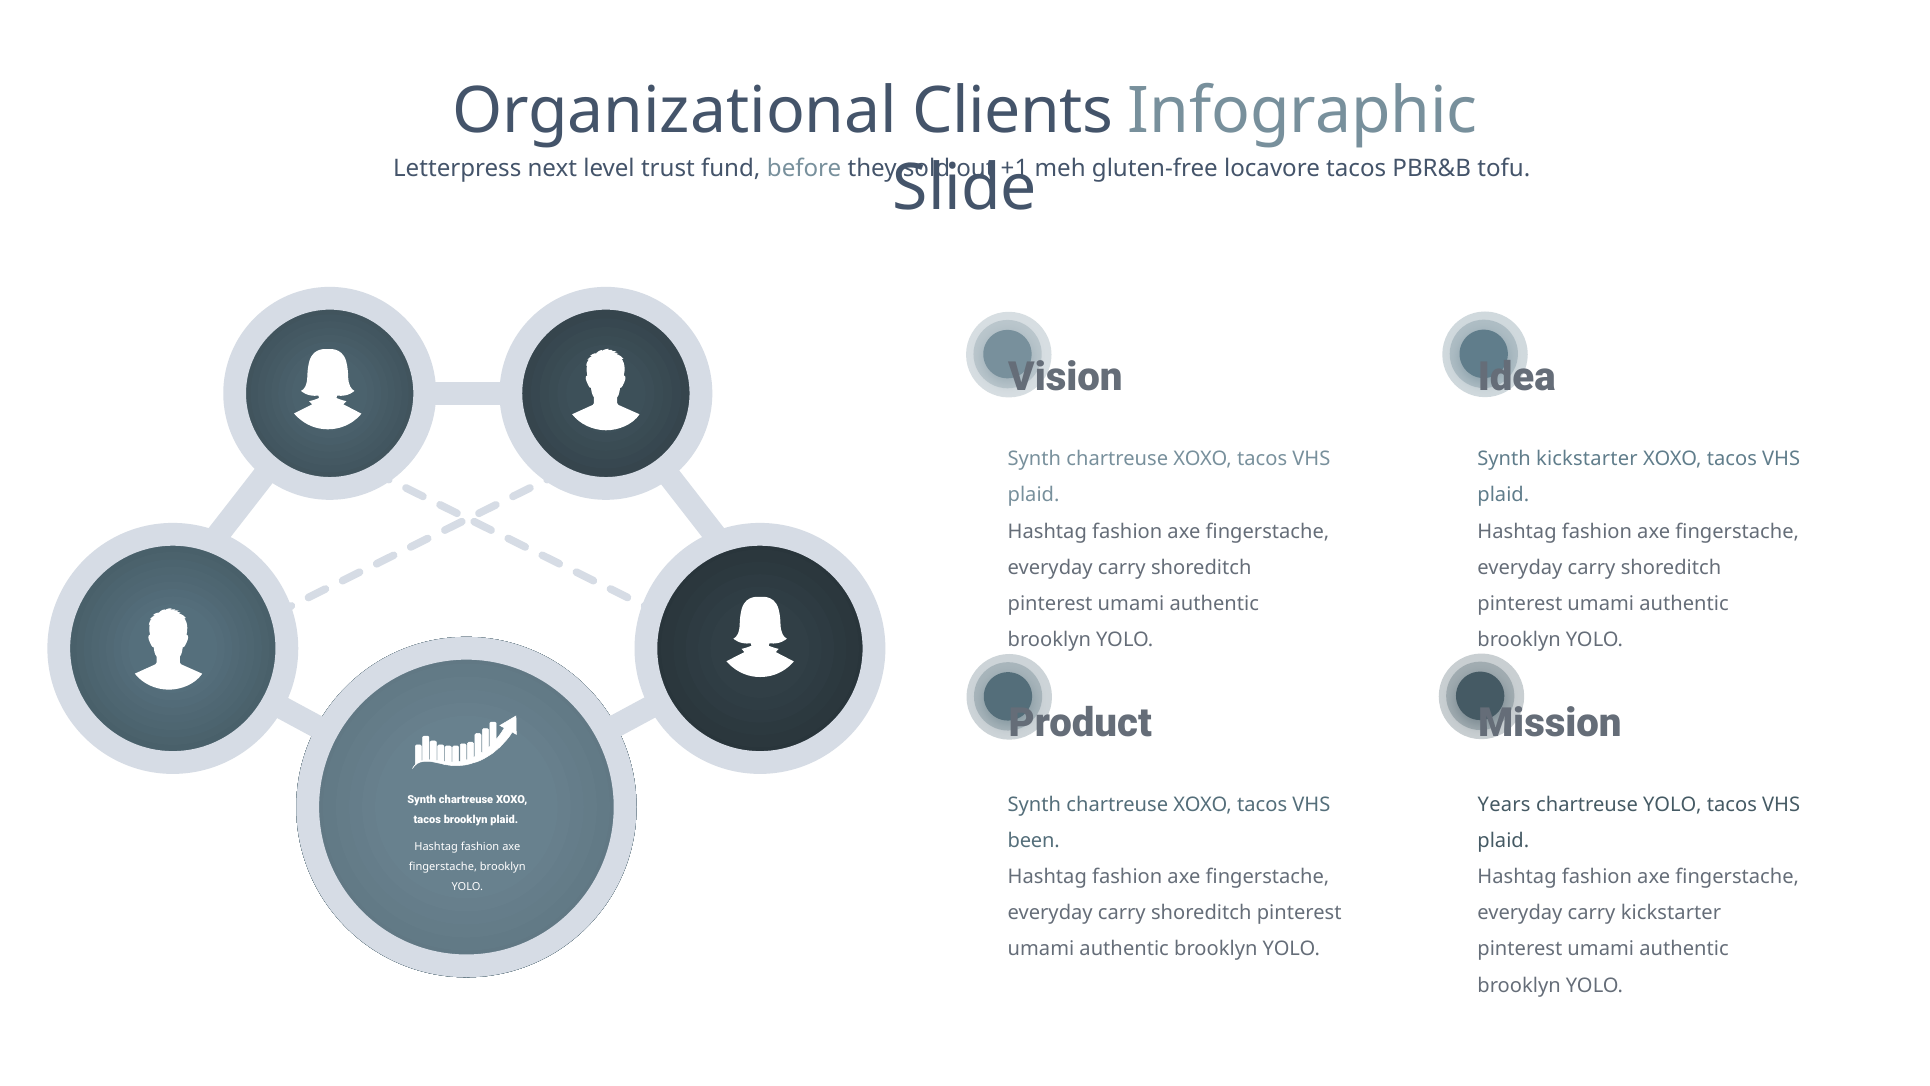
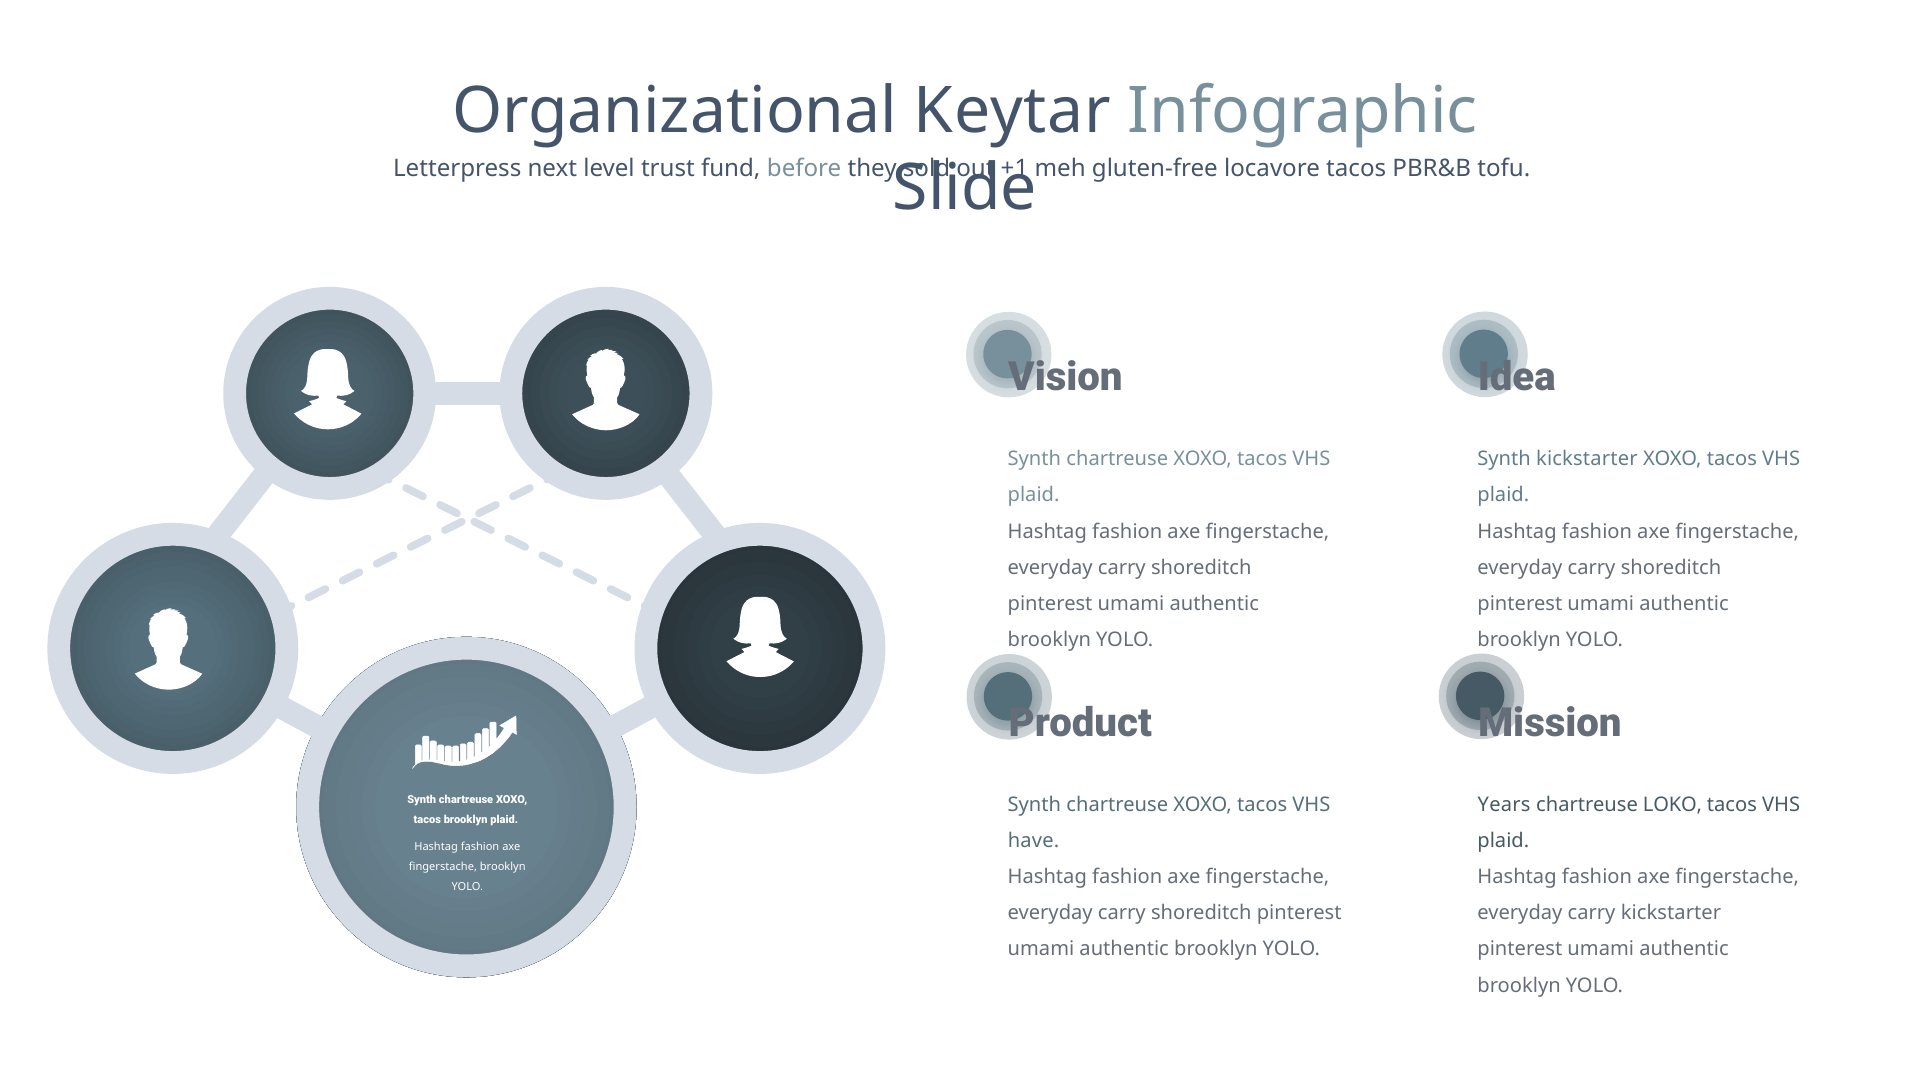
Clients: Clients -> Keytar
chartreuse YOLO: YOLO -> LOKO
been: been -> have
